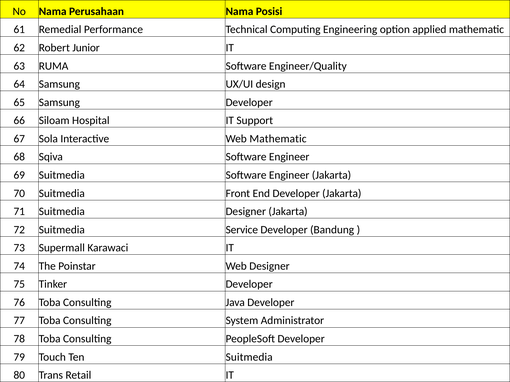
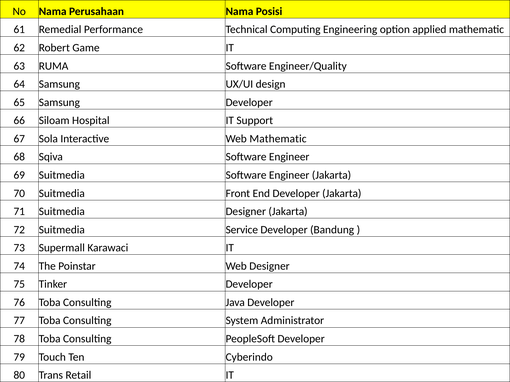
Junior: Junior -> Game
Ten Suitmedia: Suitmedia -> Cyberindo
